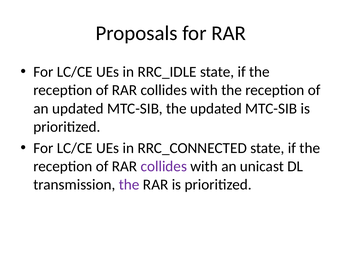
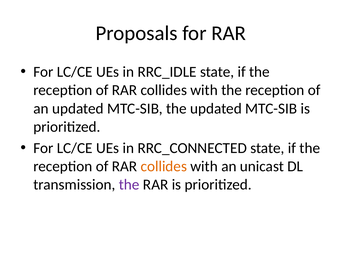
collides at (164, 166) colour: purple -> orange
